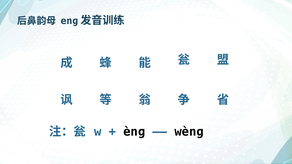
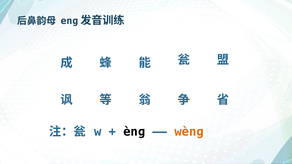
wènɡ colour: black -> orange
